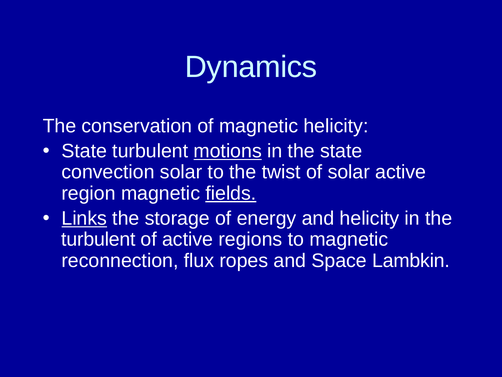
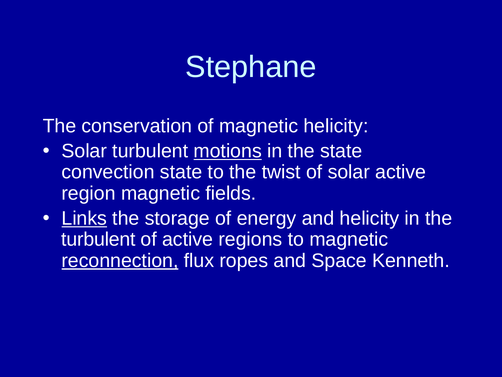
Dynamics: Dynamics -> Stephane
State at (84, 151): State -> Solar
convection solar: solar -> state
fields underline: present -> none
reconnection underline: none -> present
Lambkin: Lambkin -> Kenneth
